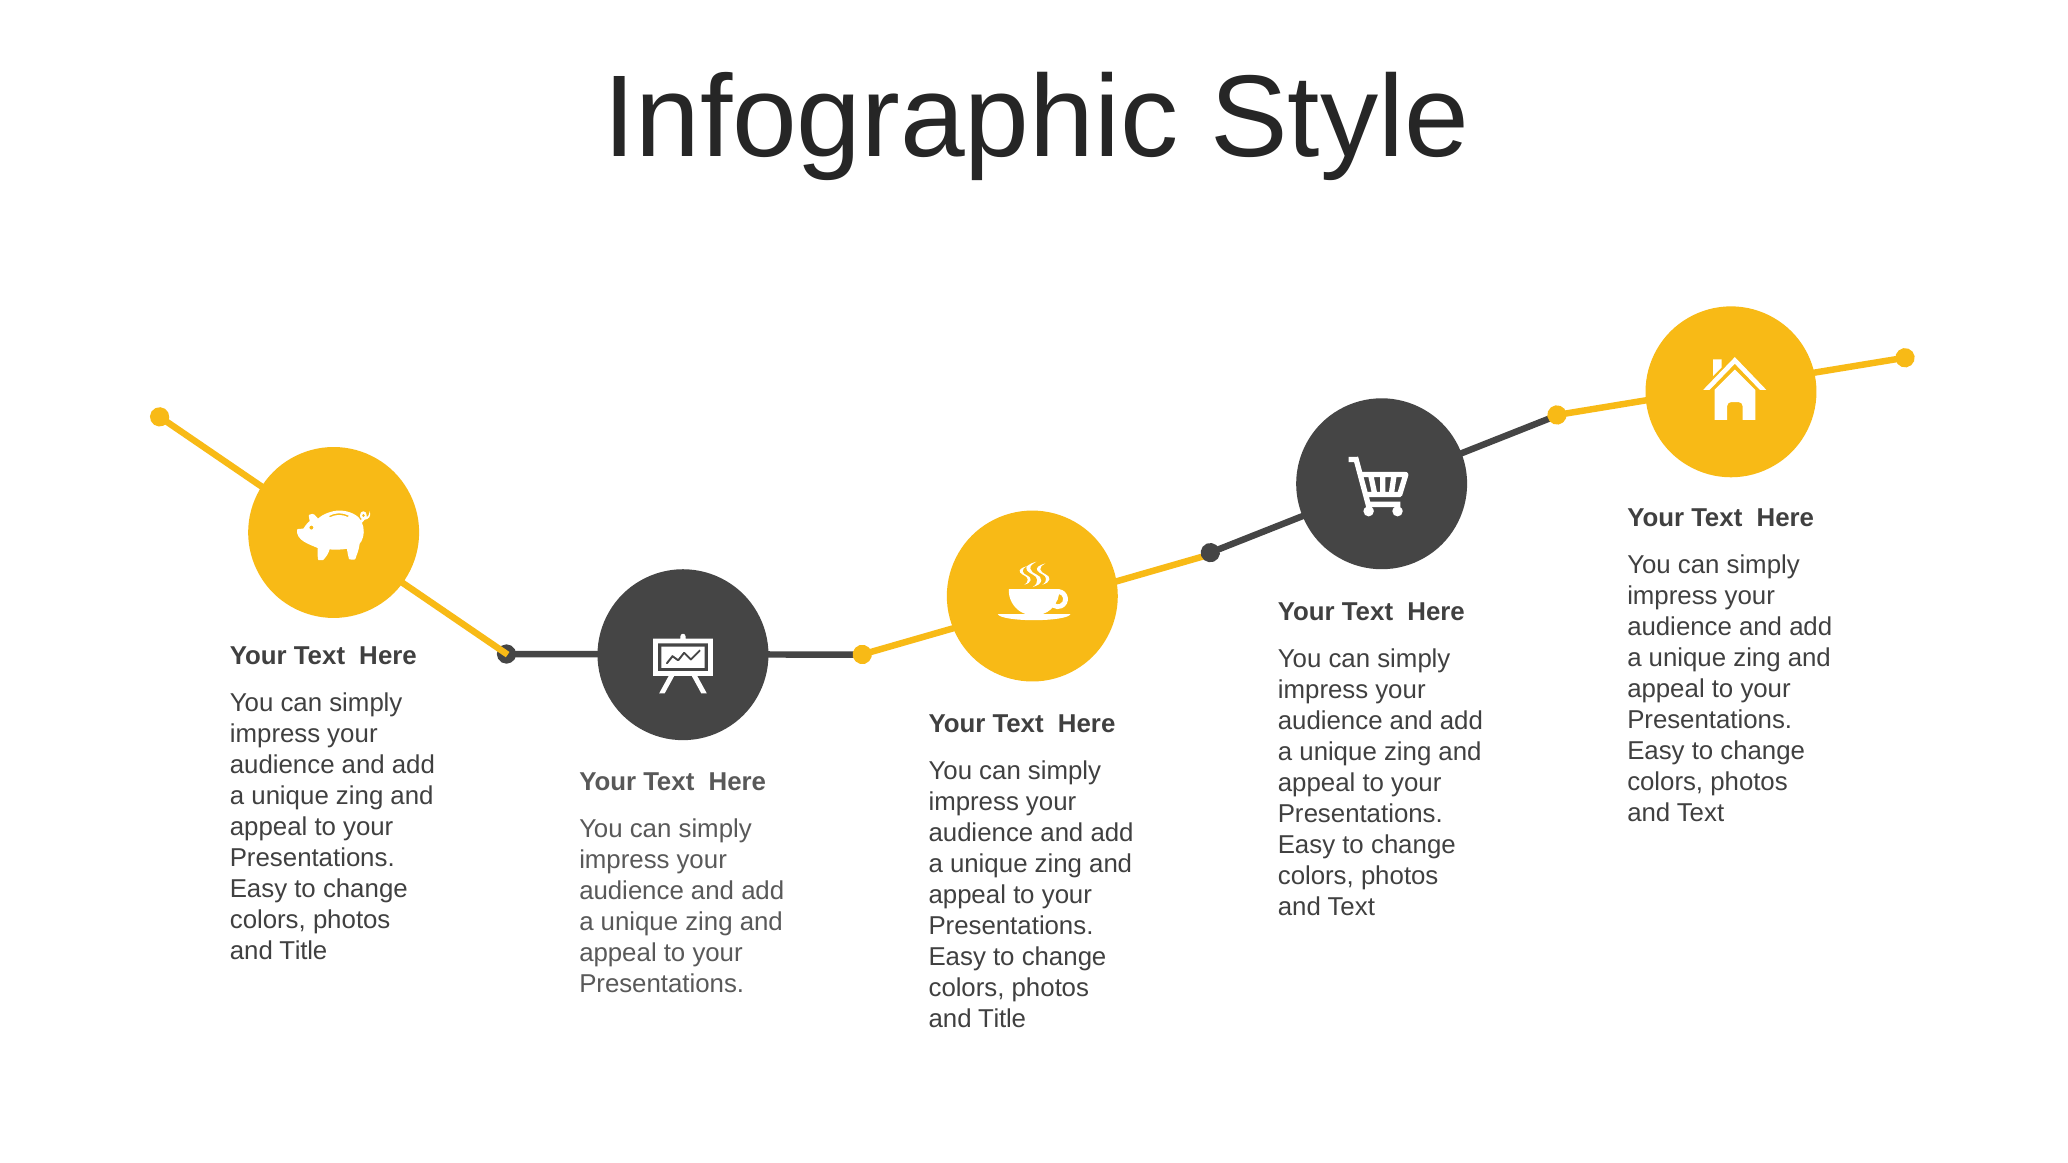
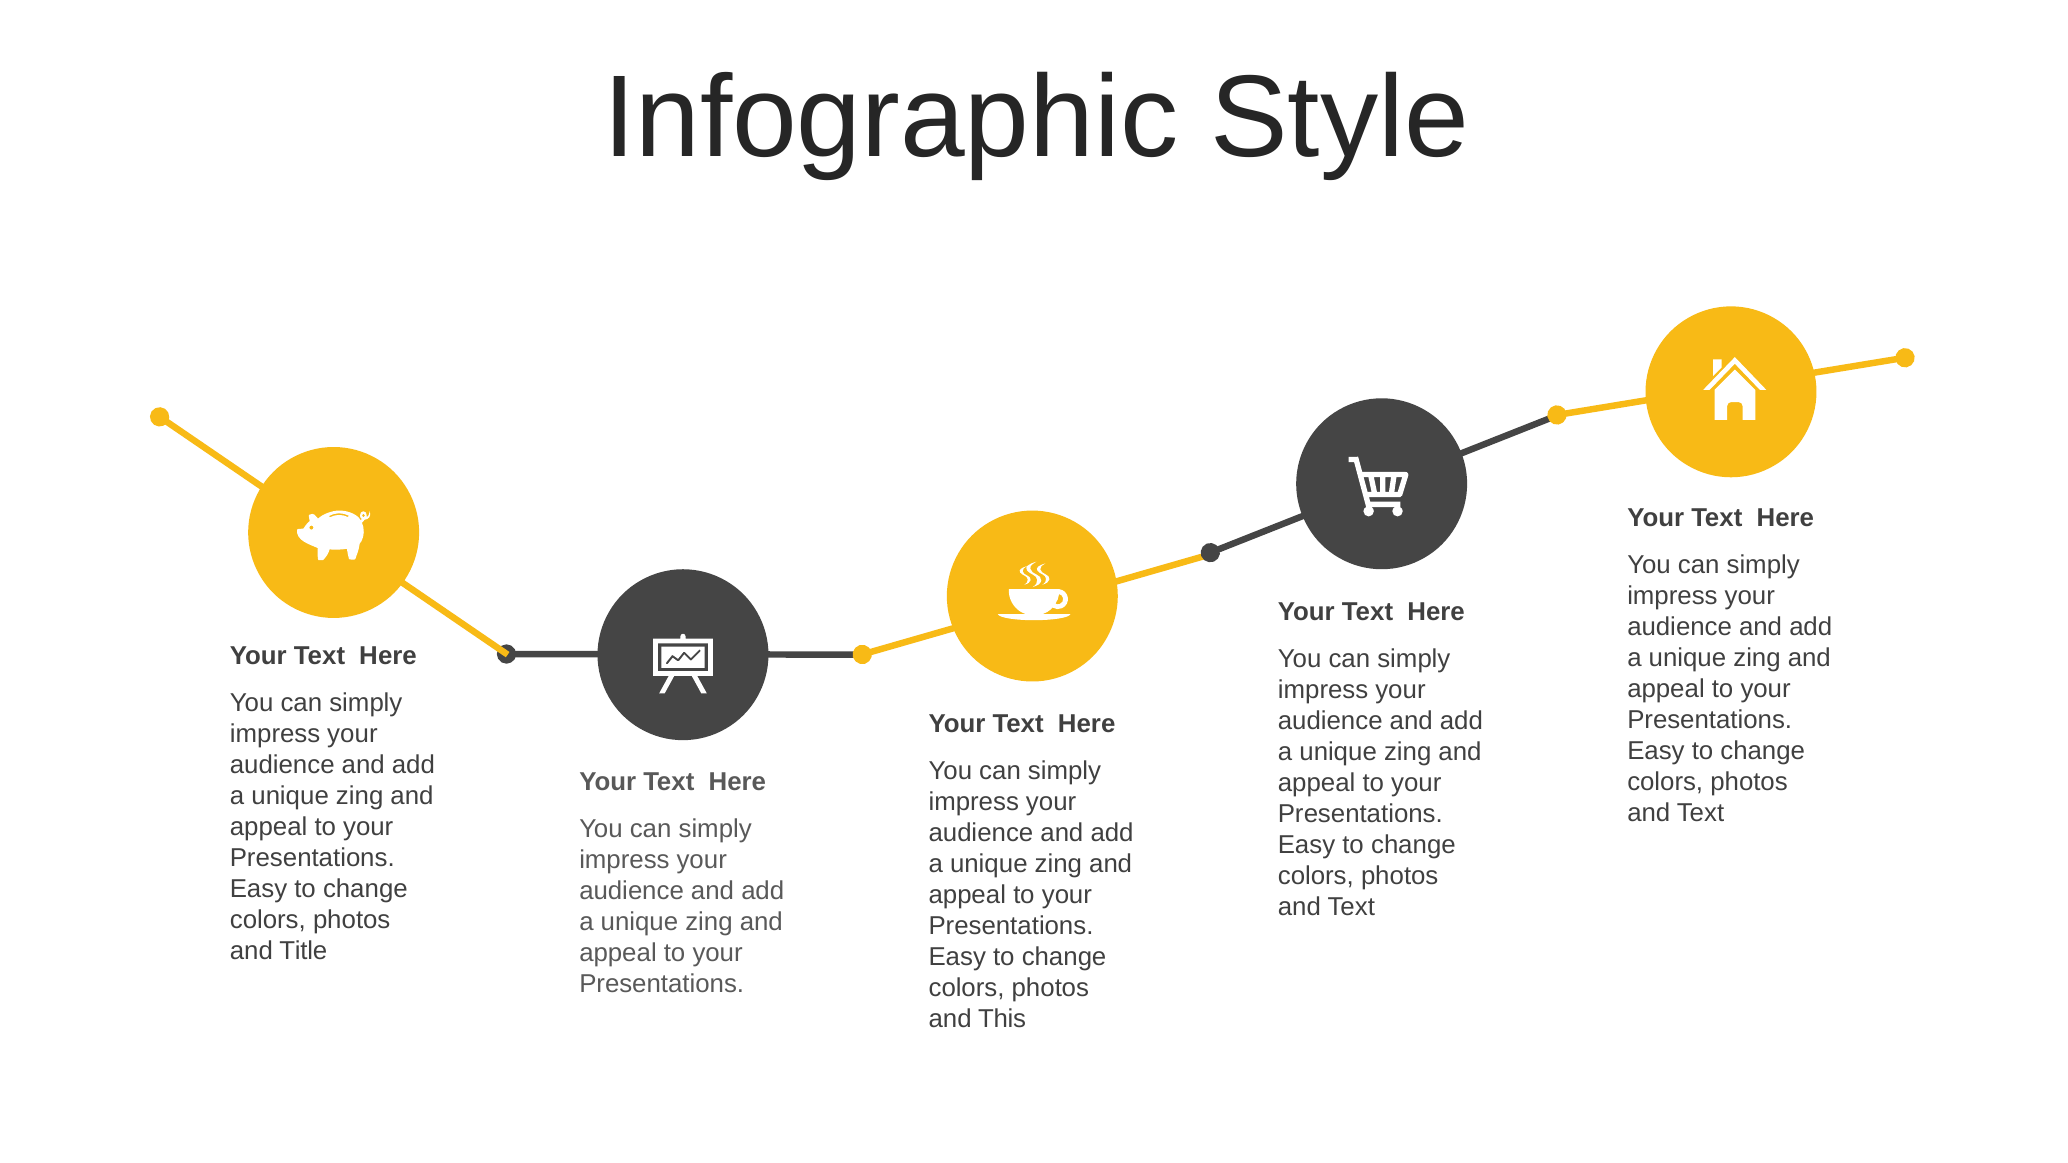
Title at (1002, 1019): Title -> This
